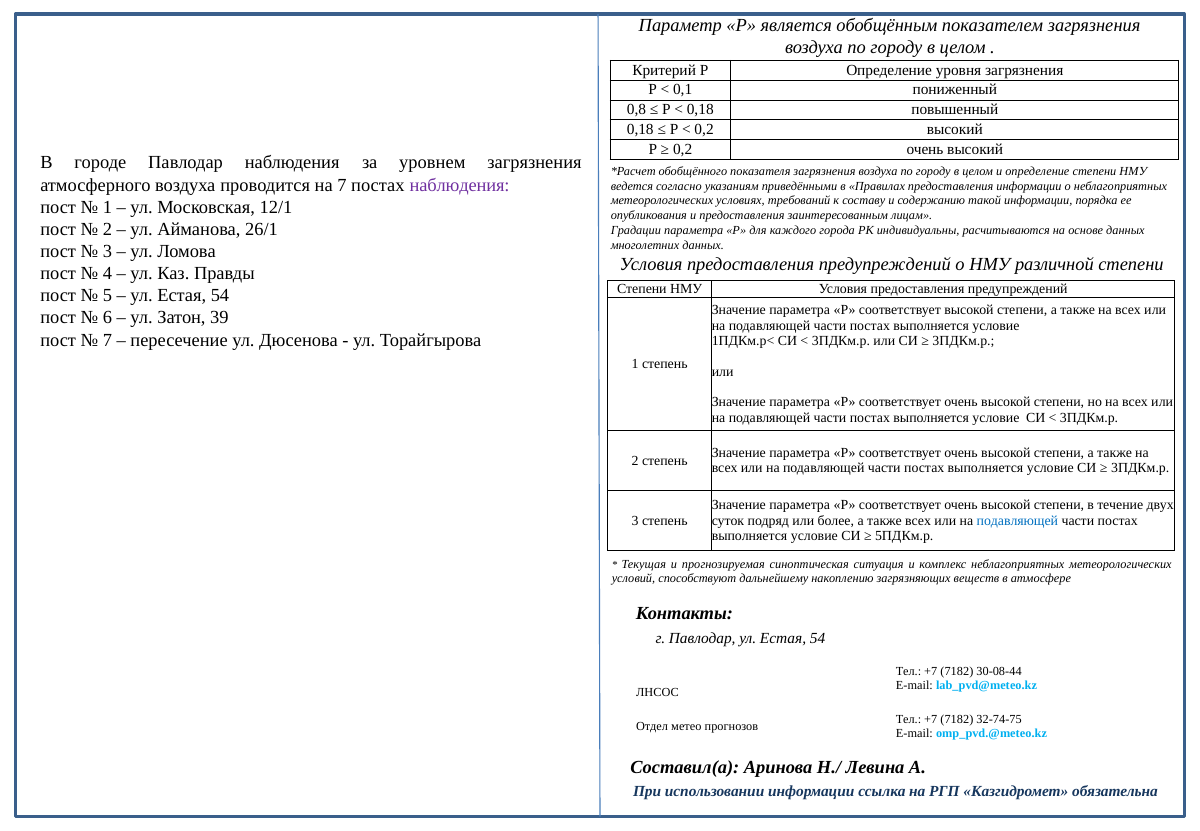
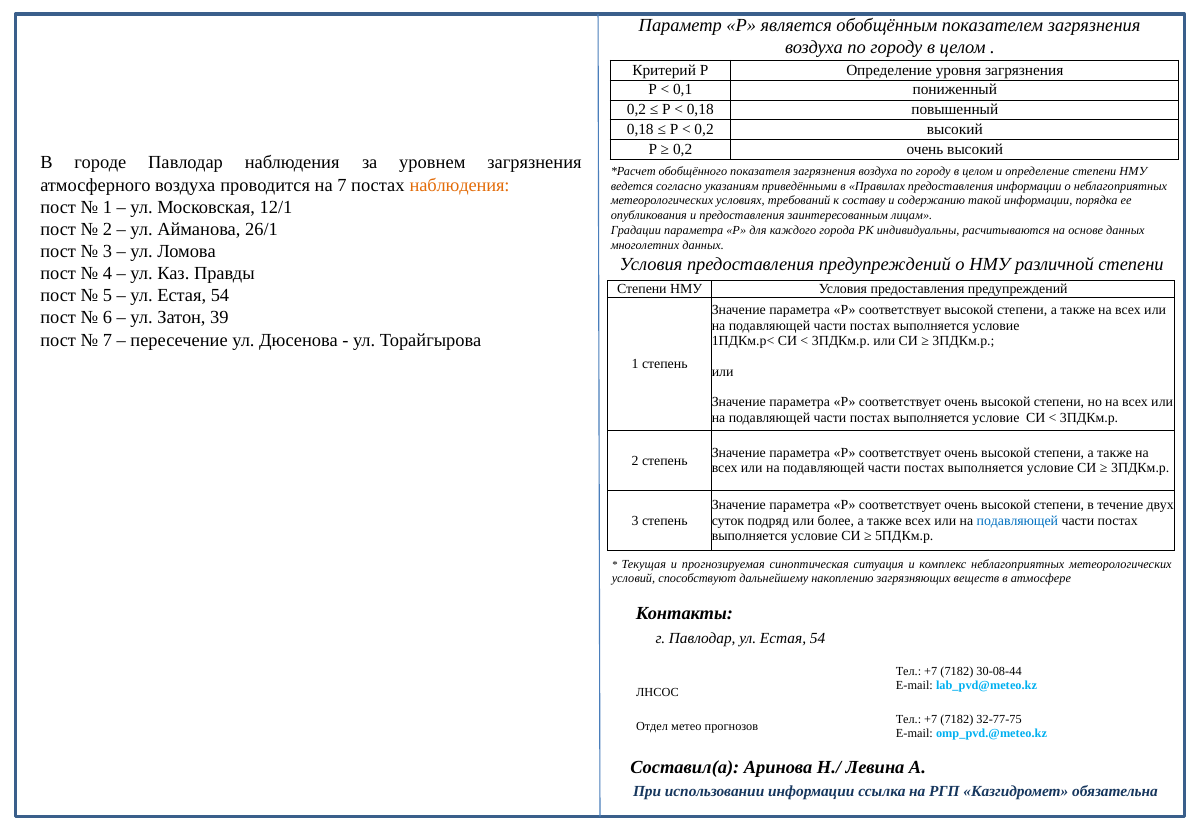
0,8 at (637, 110): 0,8 -> 0,2
наблюдения at (460, 185) colour: purple -> orange
32-74-75: 32-74-75 -> 32-77-75
